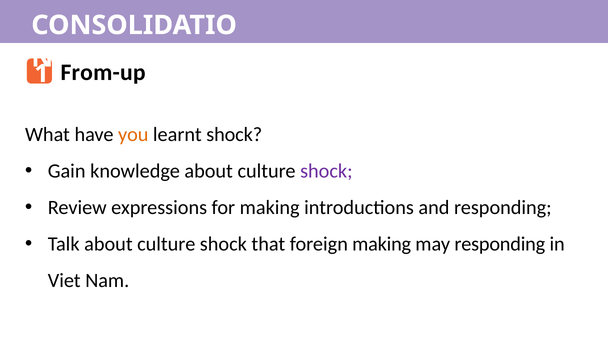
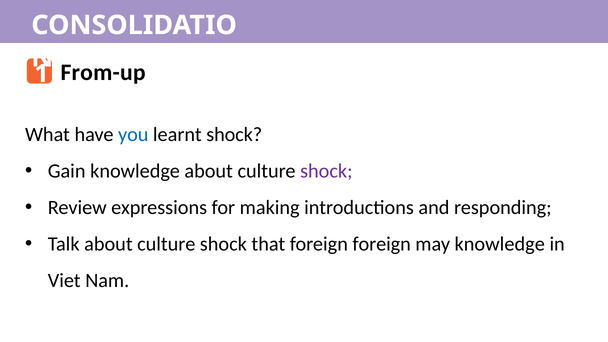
you colour: orange -> blue
foreign making: making -> foreign
may responding: responding -> knowledge
